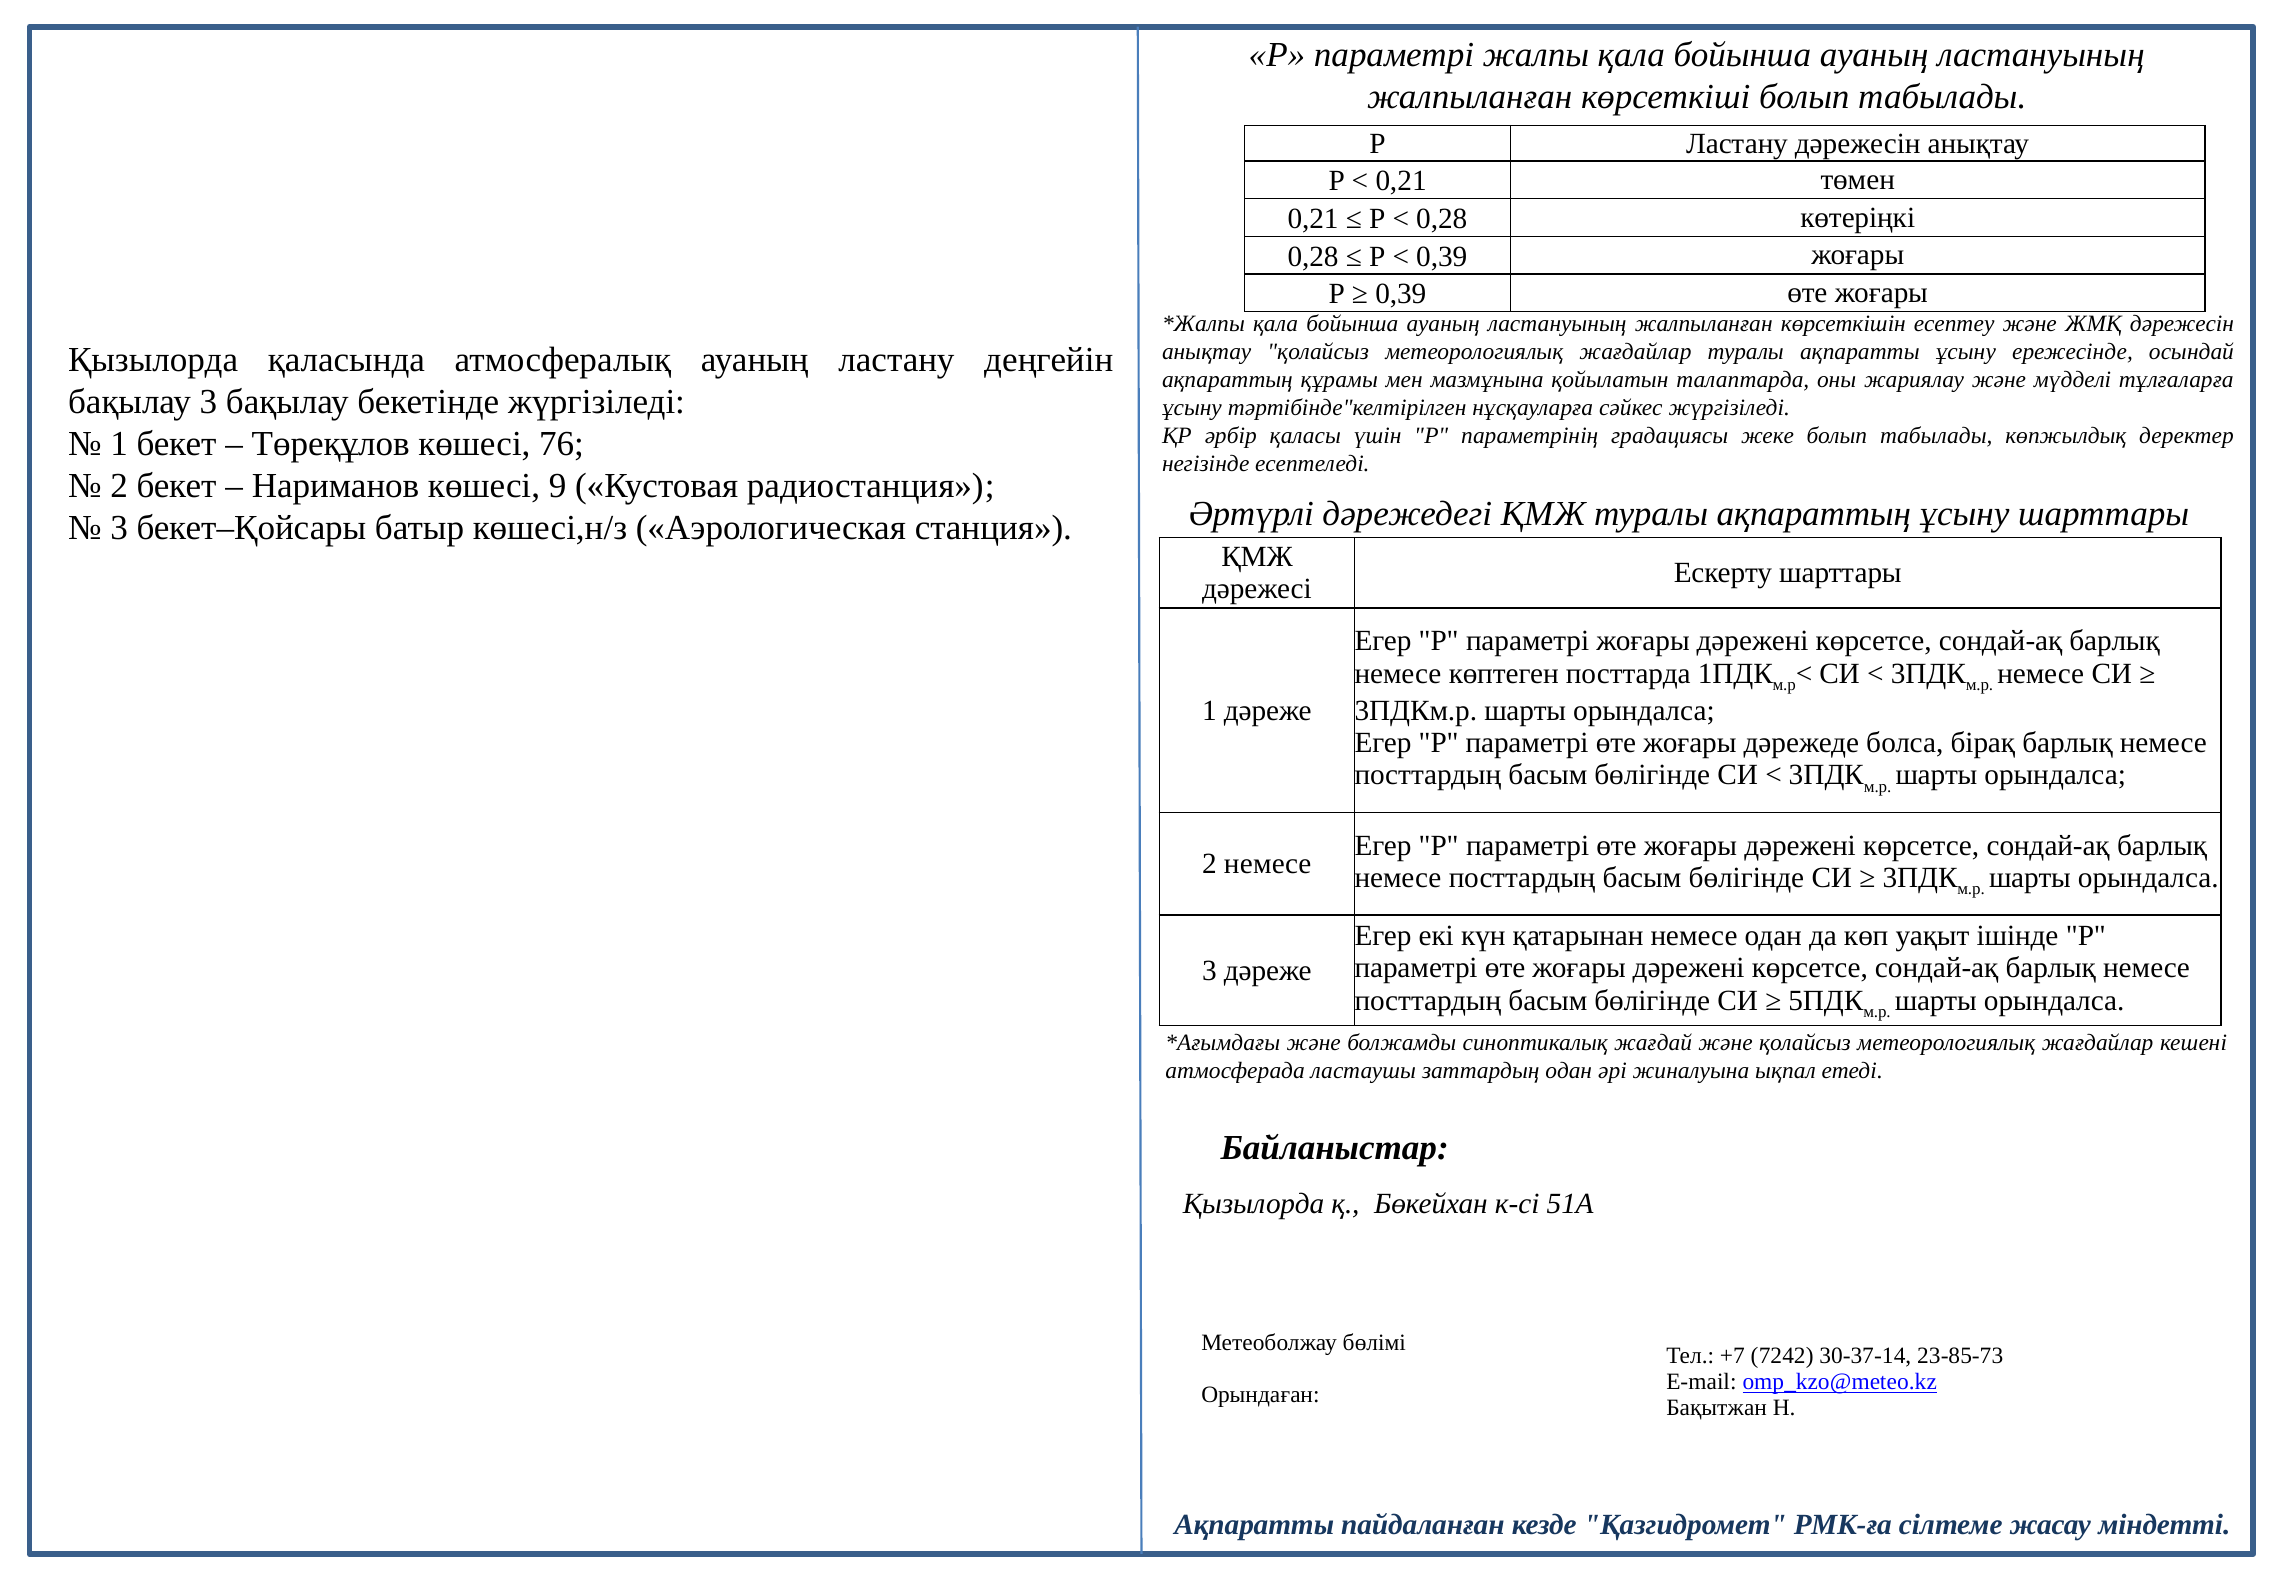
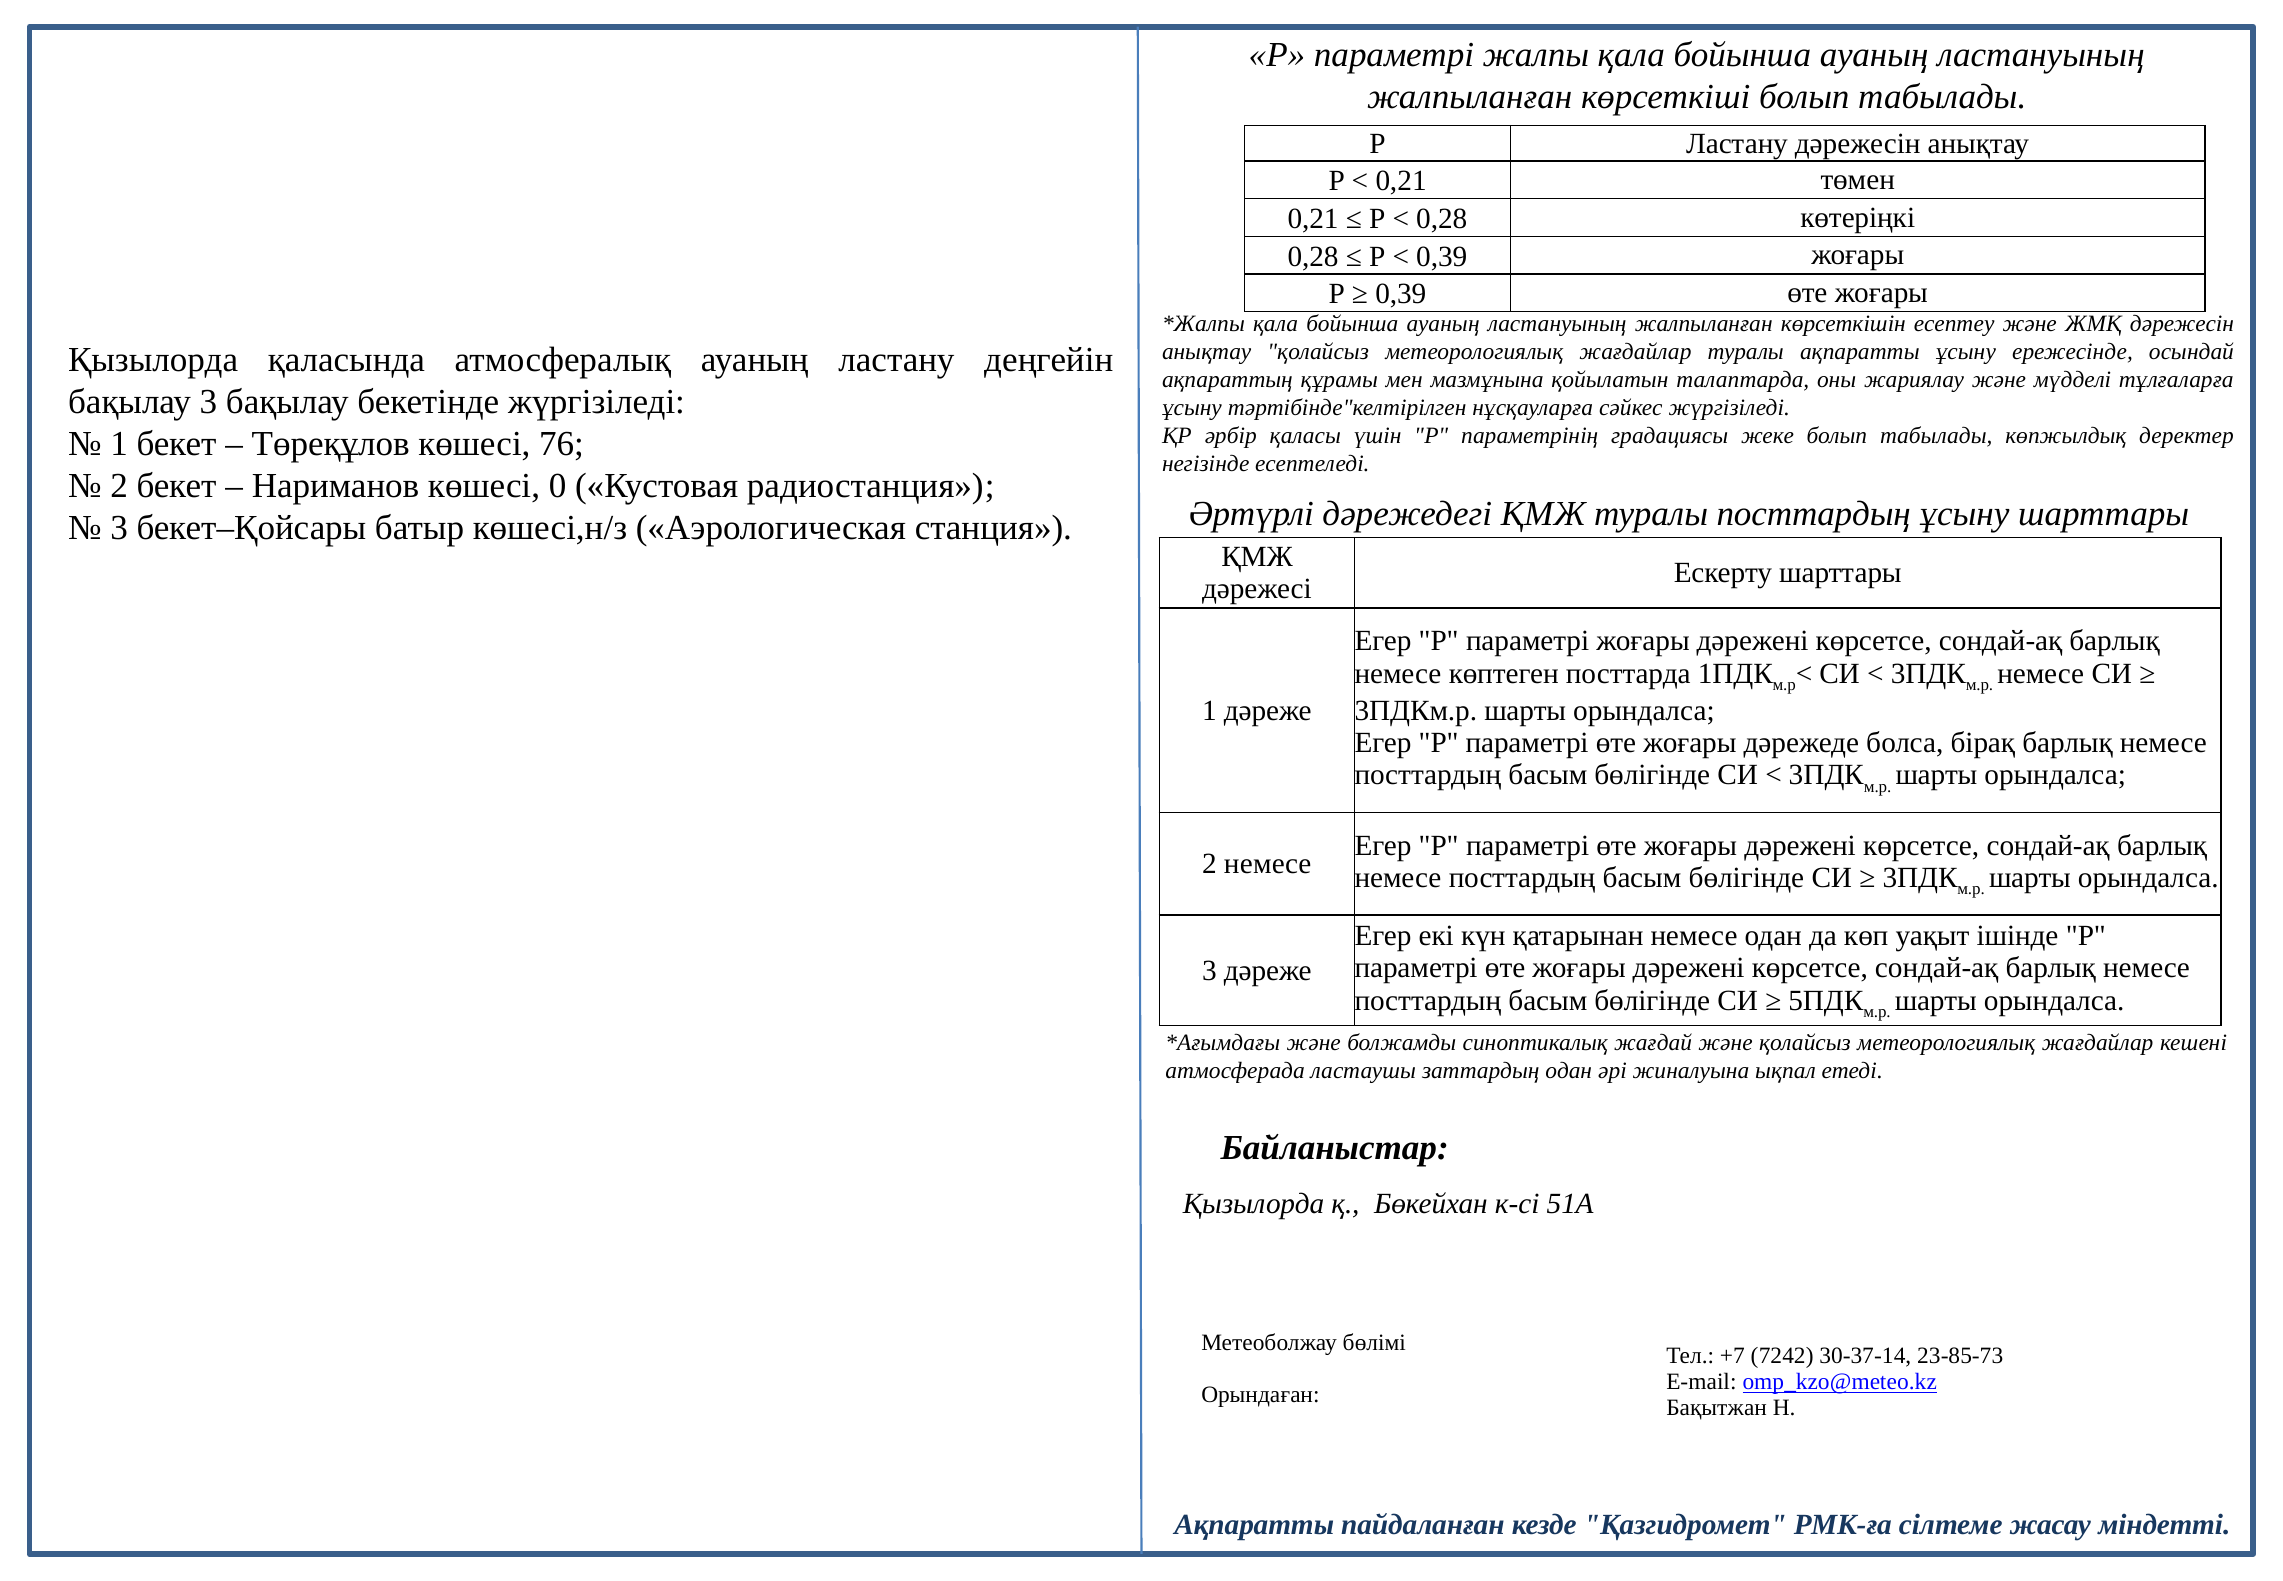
9: 9 -> 0
туралы ақпараттың: ақпараттың -> посттардың
